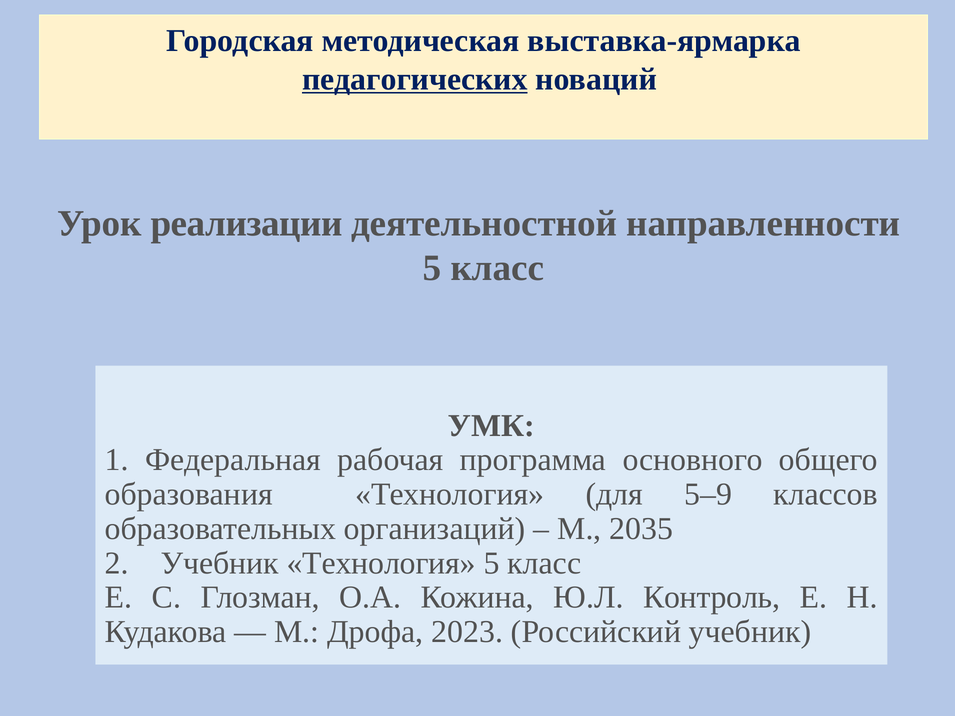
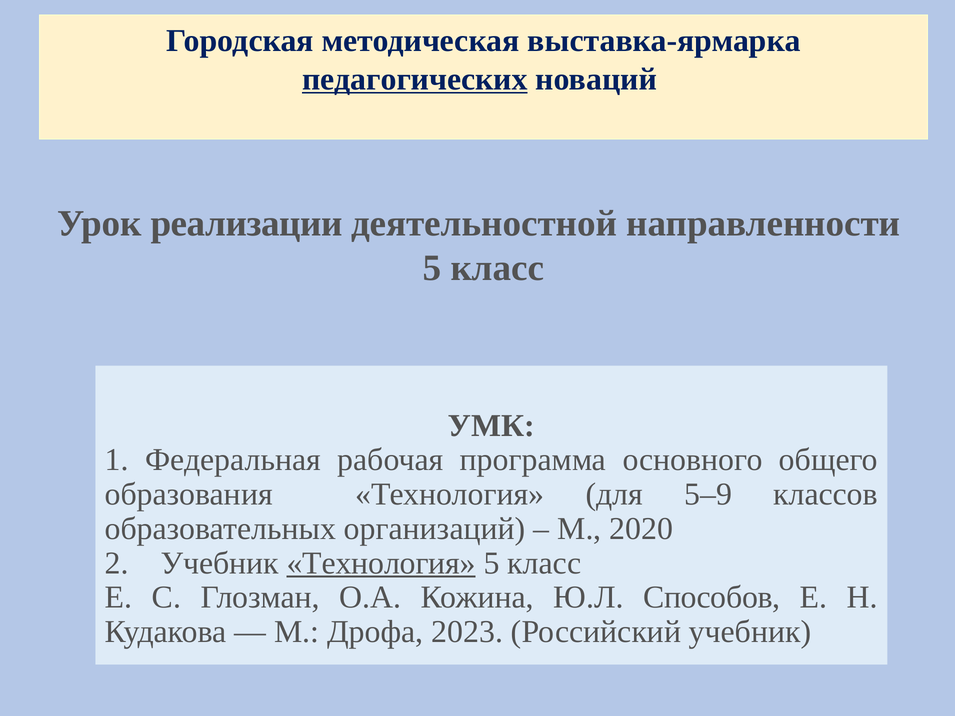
2035: 2035 -> 2020
Технология at (381, 563) underline: none -> present
Контроль: Контроль -> Способов
